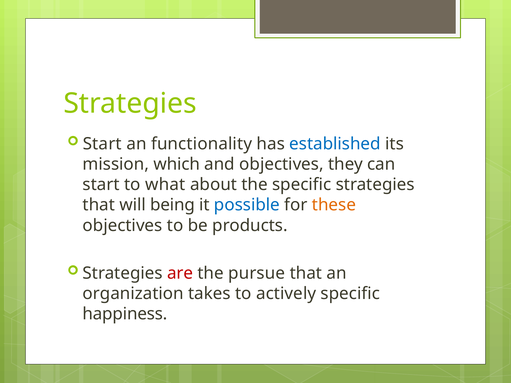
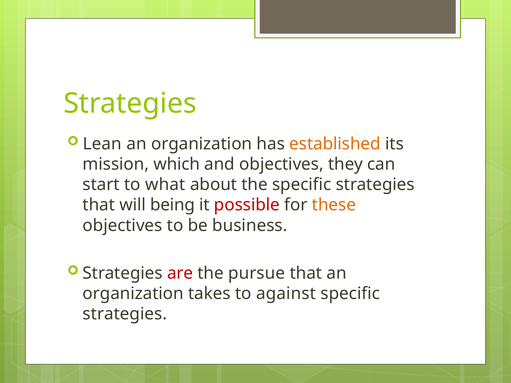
Start at (102, 144): Start -> Lean
functionality at (202, 144): functionality -> organization
established colour: blue -> orange
possible colour: blue -> red
products: products -> business
actively: actively -> against
happiness at (125, 314): happiness -> strategies
